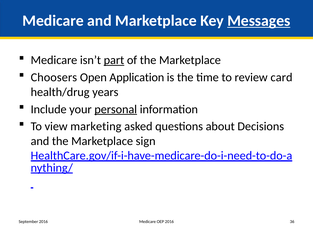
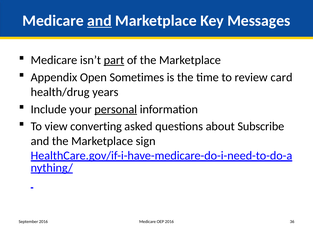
and at (99, 21) underline: none -> present
Messages underline: present -> none
Choosers: Choosers -> Appendix
Application: Application -> Sometimes
marketing: marketing -> converting
Decisions: Decisions -> Subscribe
